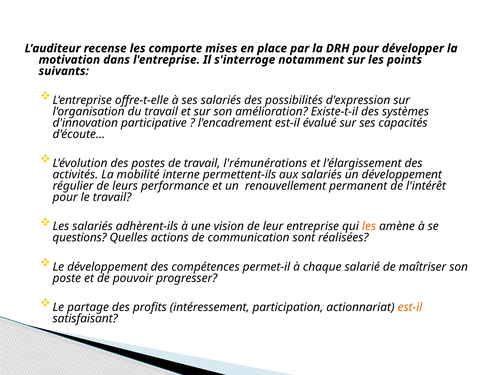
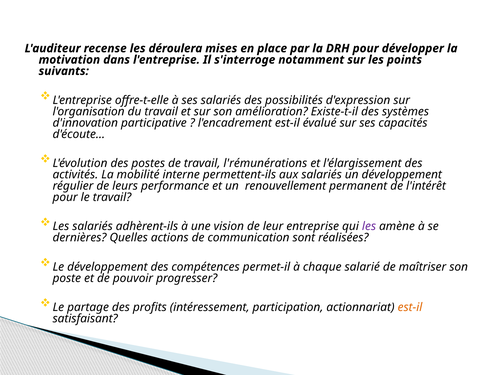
comporte: comporte -> déroulera
les at (369, 226) colour: orange -> purple
questions: questions -> dernières
